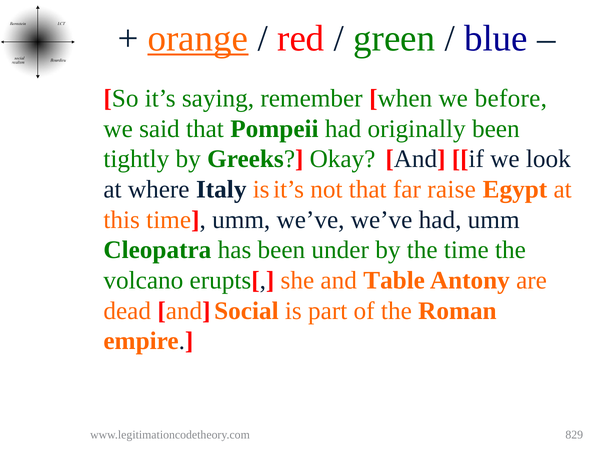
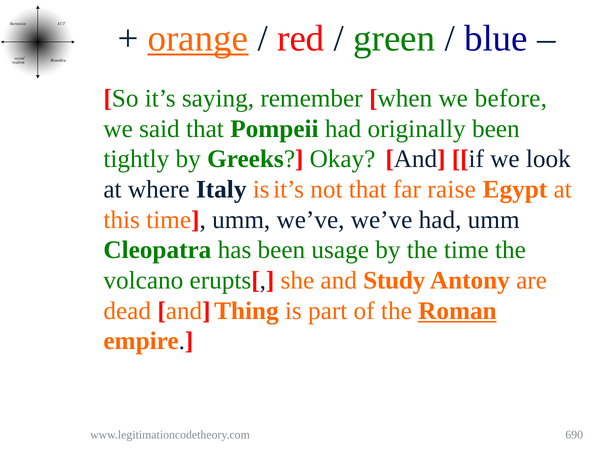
under: under -> usage
Table: Table -> Study
Social: Social -> Thing
Roman underline: none -> present
829: 829 -> 690
